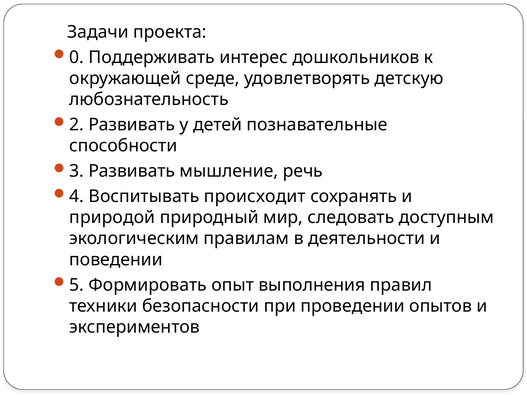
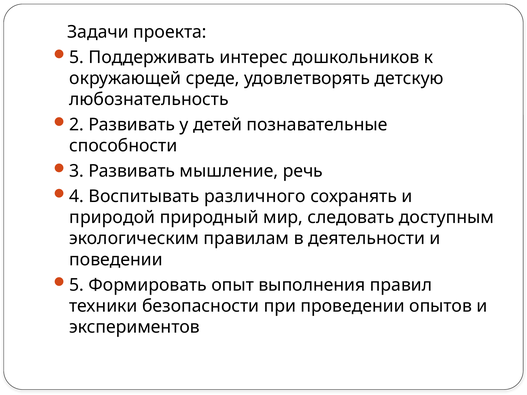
0 at (77, 57): 0 -> 5
происходит: происходит -> различного
